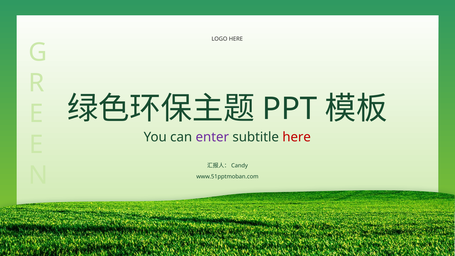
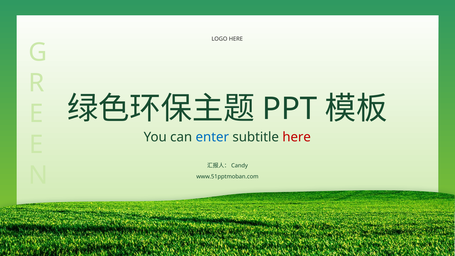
enter colour: purple -> blue
